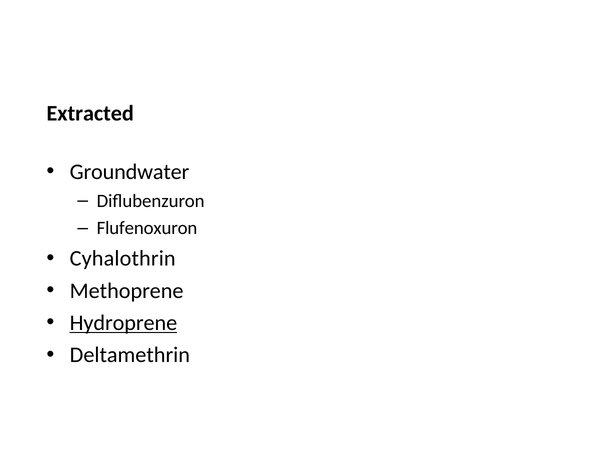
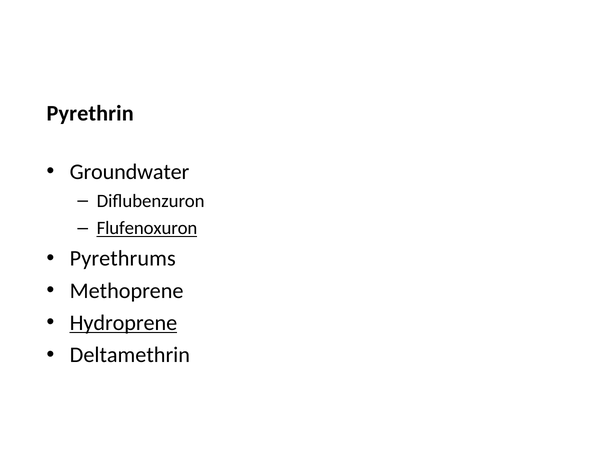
Extracted: Extracted -> Pyrethrin
Flufenoxuron underline: none -> present
Cyhalothrin: Cyhalothrin -> Pyrethrums
